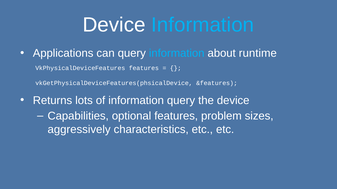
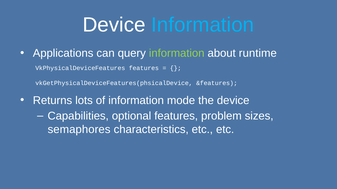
information at (177, 53) colour: light blue -> light green
information query: query -> mode
aggressively: aggressively -> semaphores
